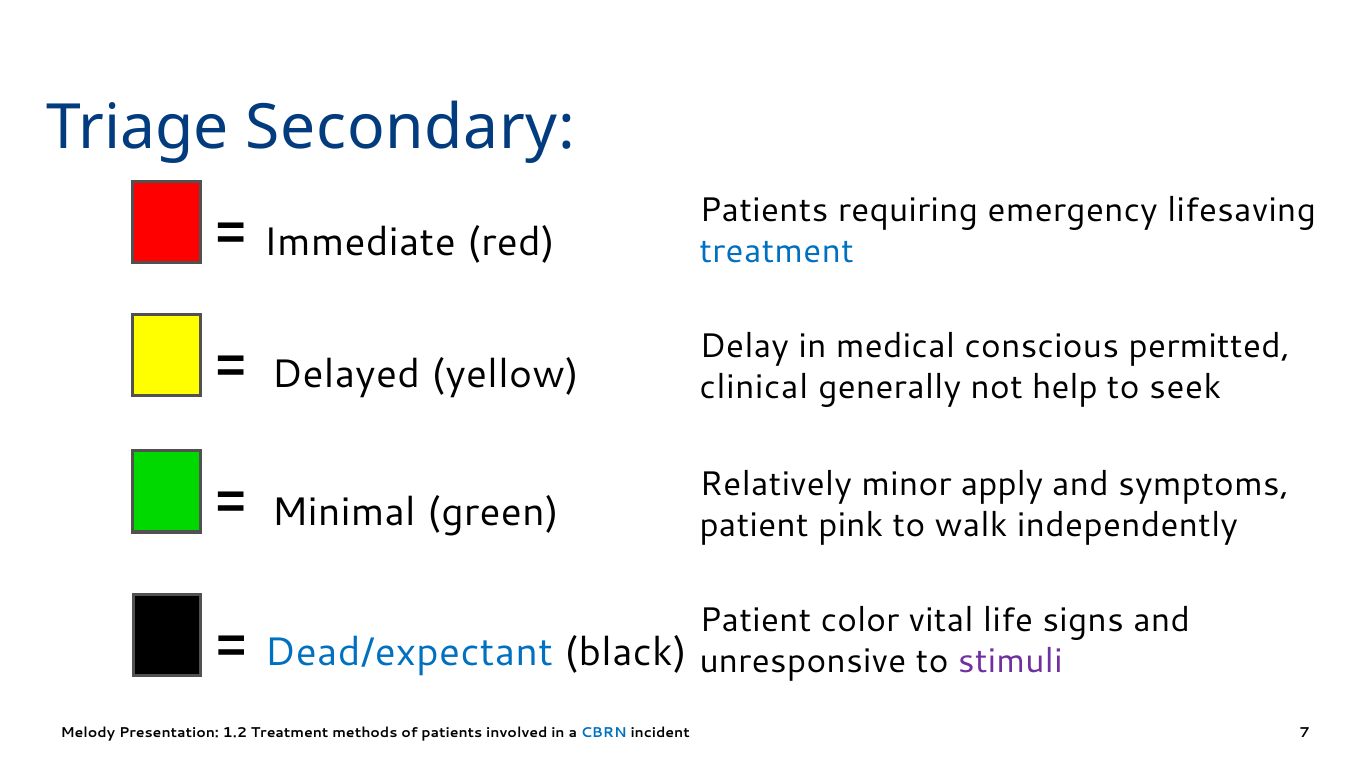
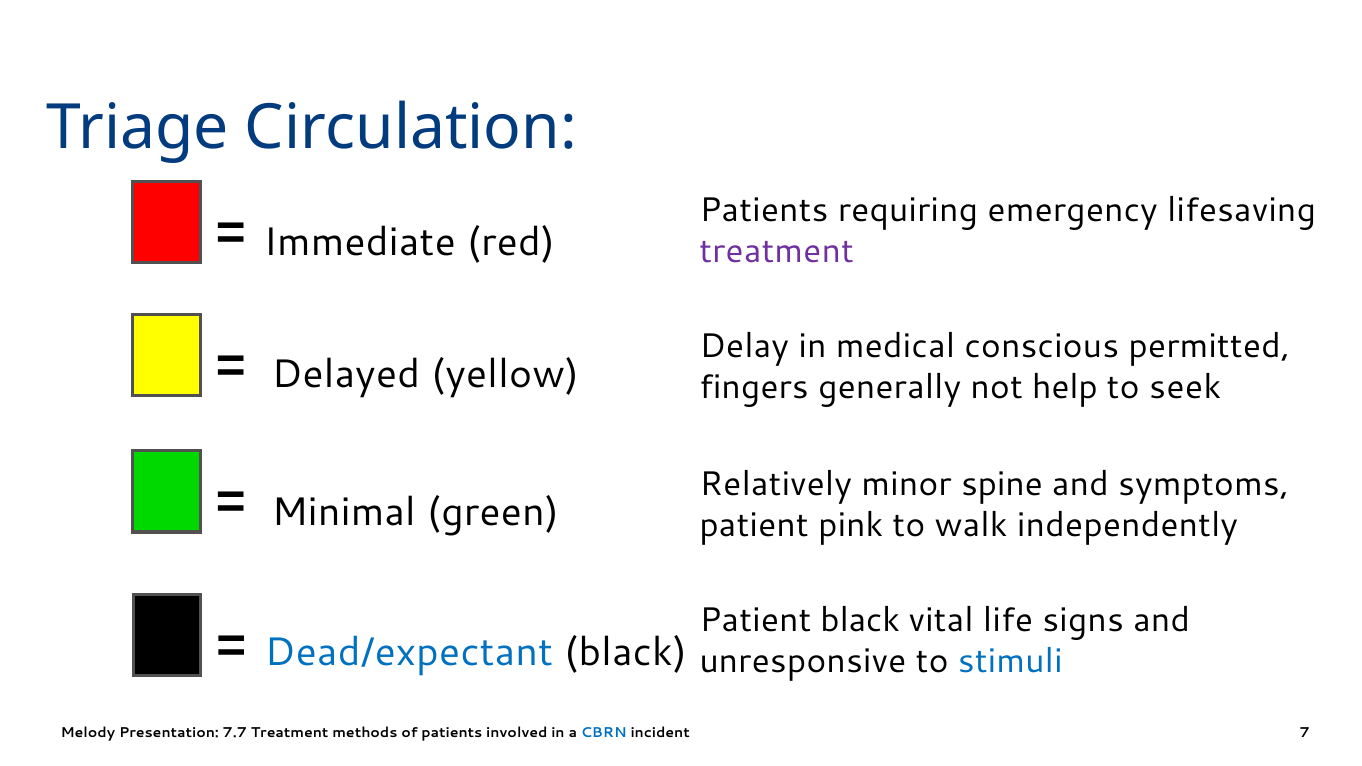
Secondary: Secondary -> Circulation
treatment at (777, 251) colour: blue -> purple
clinical: clinical -> fingers
apply: apply -> spine
Patient color: color -> black
stimuli colour: purple -> blue
1.2: 1.2 -> 7.7
